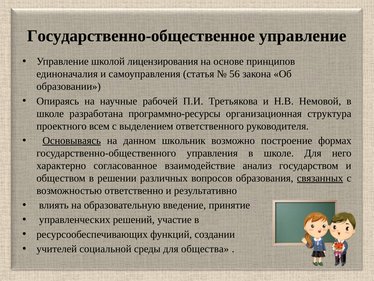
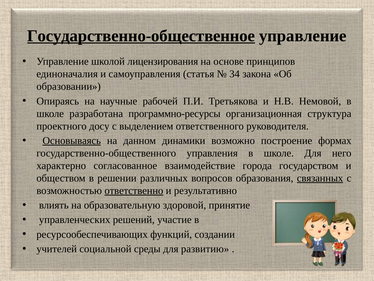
Государственно-общественное underline: none -> present
56: 56 -> 34
всем: всем -> досу
школьник: школьник -> динамики
анализ: анализ -> города
ответственно underline: none -> present
введение: введение -> здоровой
общества: общества -> развитию
